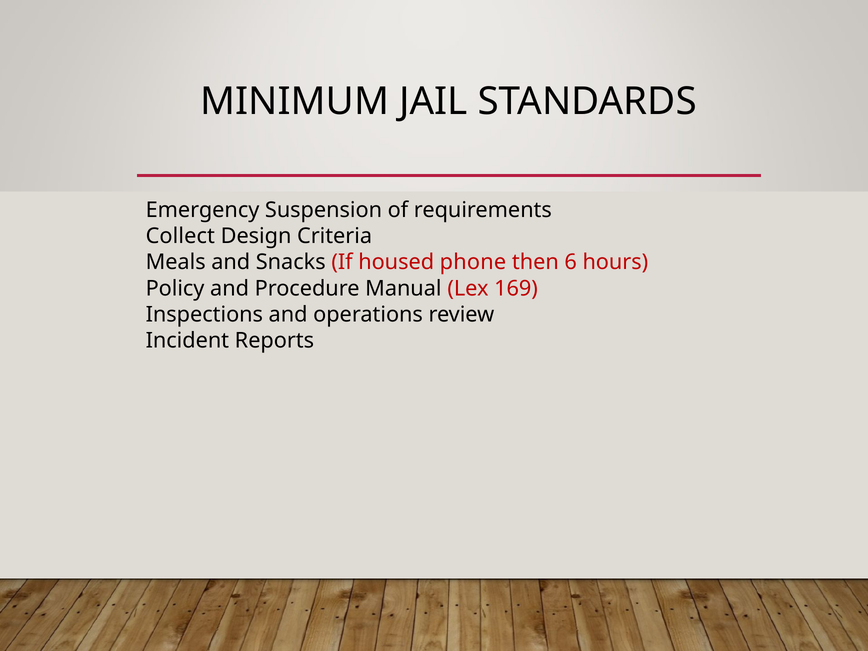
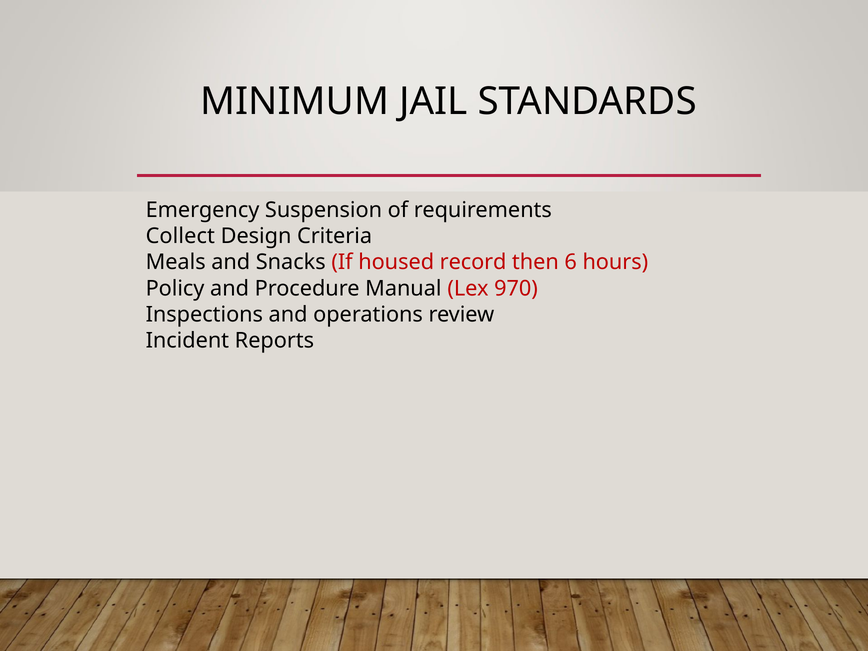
phone: phone -> record
169: 169 -> 970
